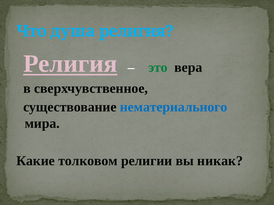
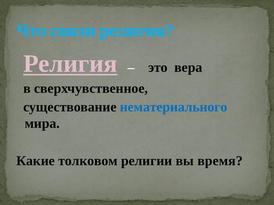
душа: душа -> связи
это colour: green -> black
никак: никак -> время
